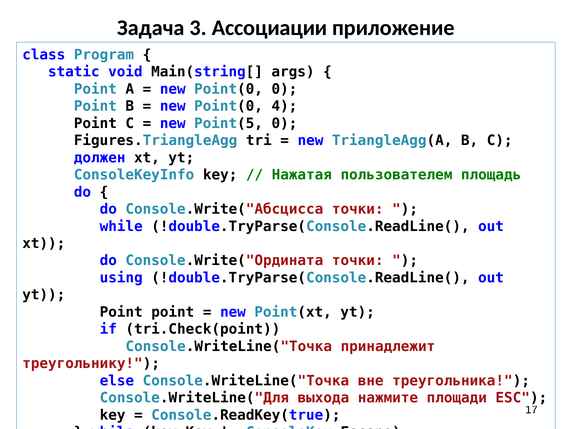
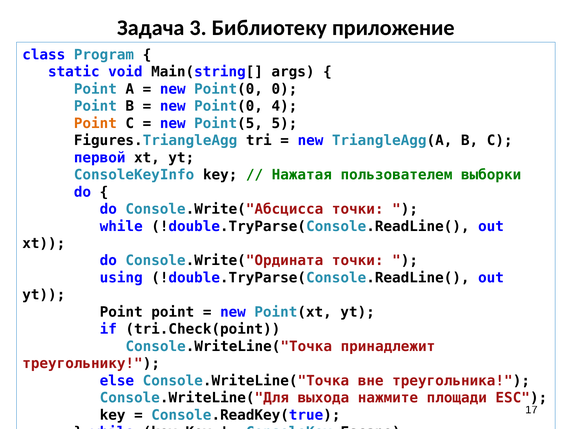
Ассоциации: Ассоциации -> Библиотеку
Point at (95, 123) colour: black -> orange
Point(5 0: 0 -> 5
должен: должен -> первой
площадь: площадь -> выборки
